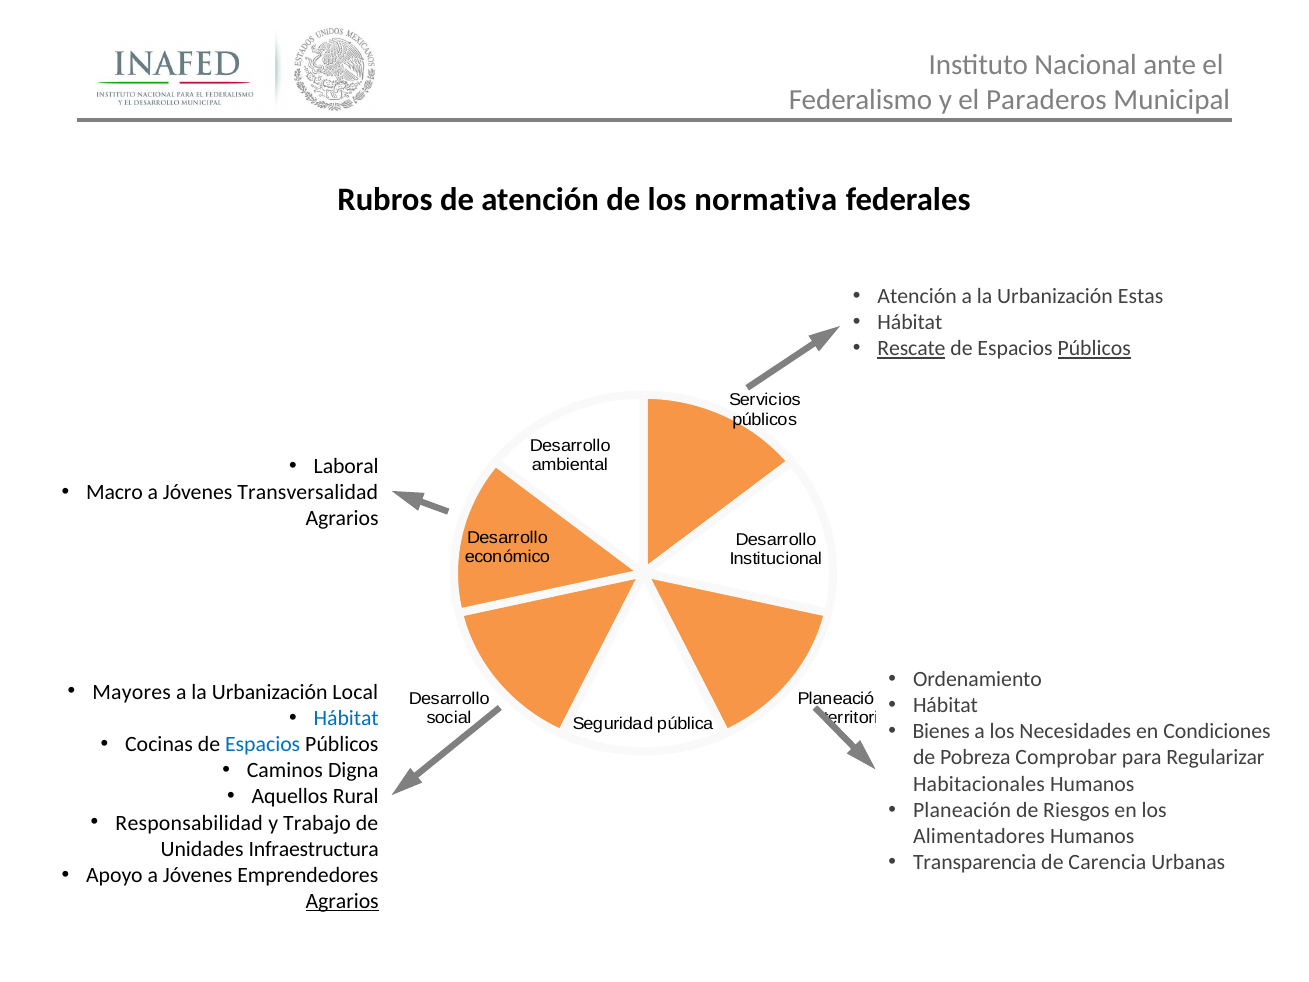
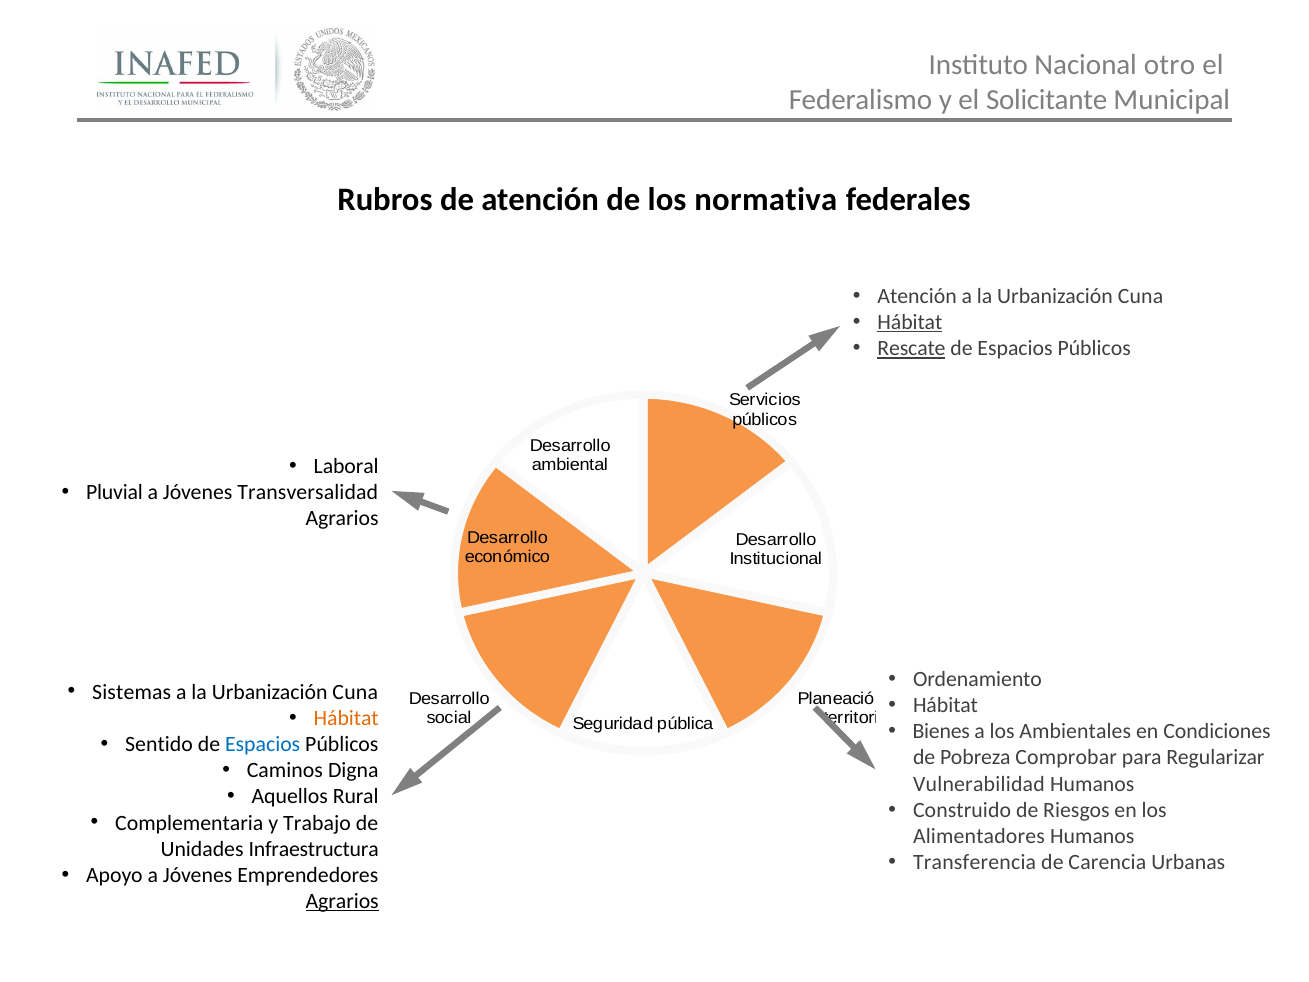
ante: ante -> otro
Paraderos: Paraderos -> Solicitante
Estas at (1141, 296): Estas -> Cuna
Hábitat at (910, 322) underline: none -> present
Públicos at (1094, 348) underline: present -> none
Macro: Macro -> Pluvial
Mayores: Mayores -> Sistemas
Local at (355, 692): Local -> Cuna
Hábitat at (346, 718) colour: blue -> orange
Necesidades: Necesidades -> Ambientales
Cocinas: Cocinas -> Sentido
Habitacionales: Habitacionales -> Vulnerabilidad
Planeación at (962, 810): Planeación -> Construido
Responsabilidad: Responsabilidad -> Complementaria
Transparencia: Transparencia -> Transferencia
